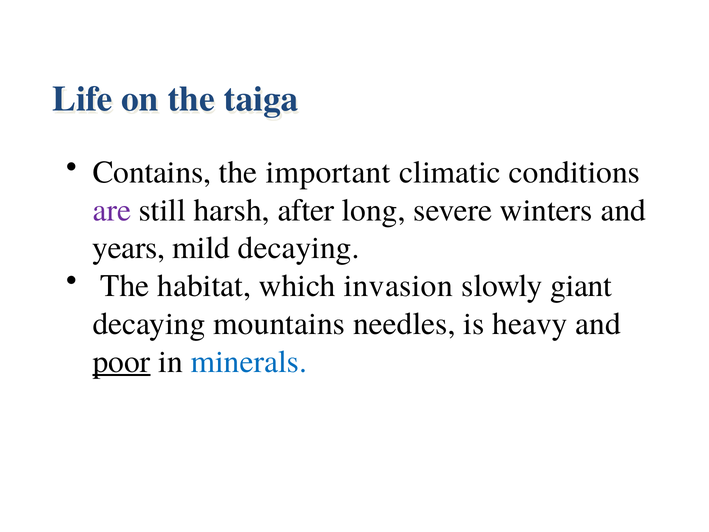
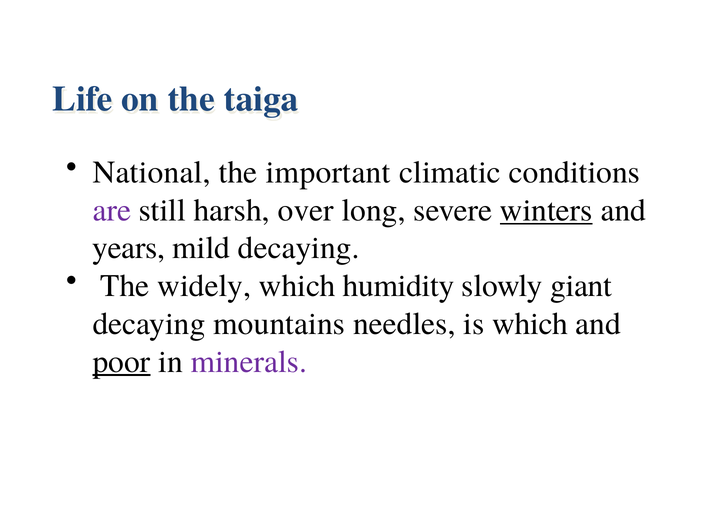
Contains: Contains -> National
after: after -> over
winters underline: none -> present
habitat: habitat -> widely
invasion: invasion -> humidity
is heavy: heavy -> which
minerals colour: blue -> purple
